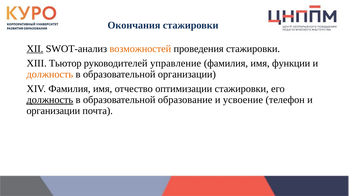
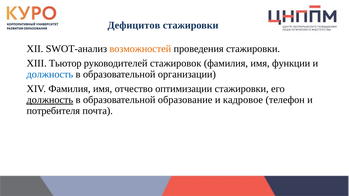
Окончания: Окончания -> Дефицитов
XII underline: present -> none
управление: управление -> стажировок
должность at (50, 74) colour: orange -> blue
усвоение: усвоение -> кадровое
организации at (53, 111): организации -> потребителя
